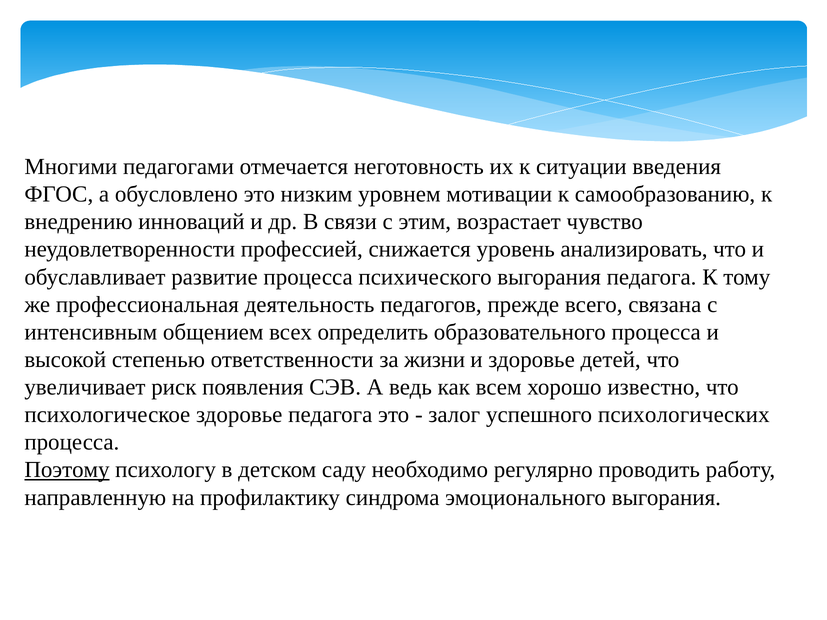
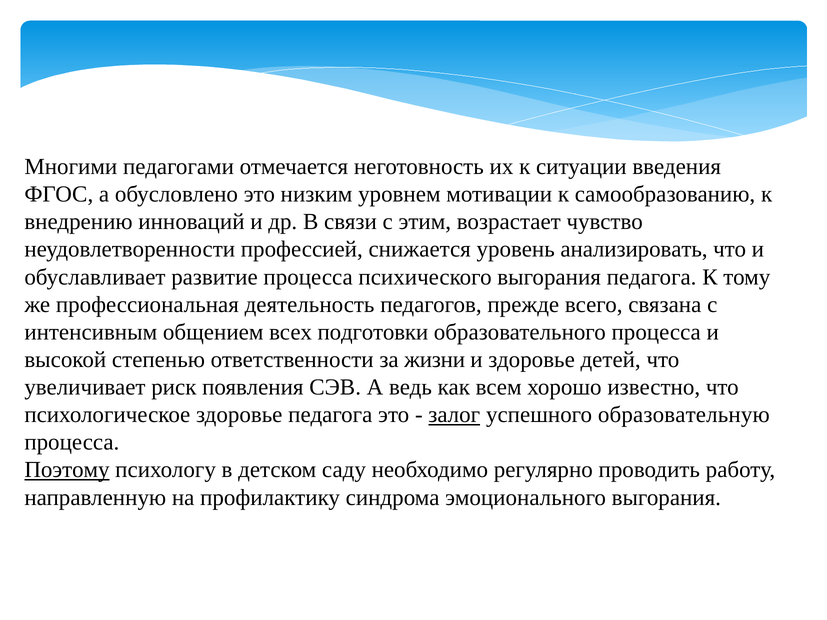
определить: определить -> подготовки
залог underline: none -> present
психологических: психологических -> образовательную
